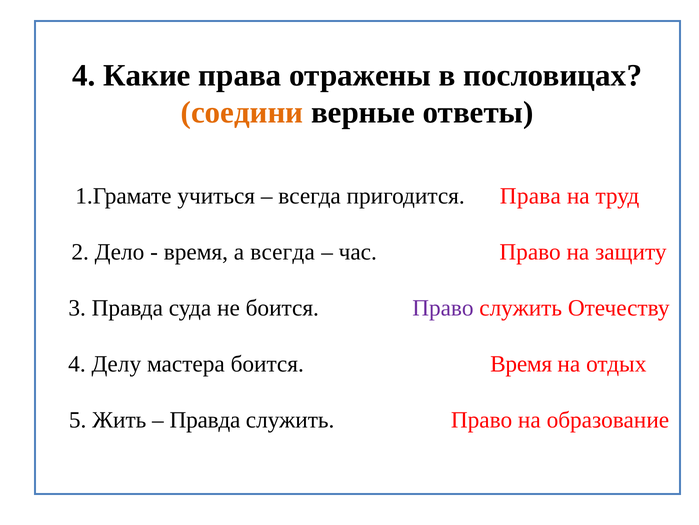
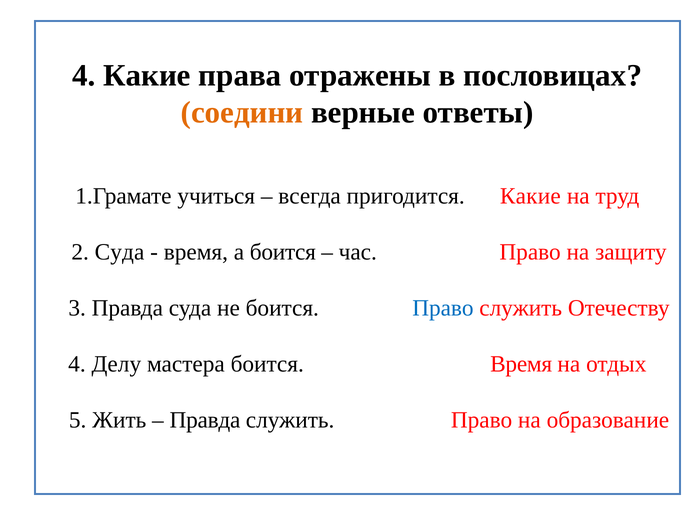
пригодится Права: Права -> Какие
2 Дело: Дело -> Суда
а всегда: всегда -> боится
Право at (443, 308) colour: purple -> blue
